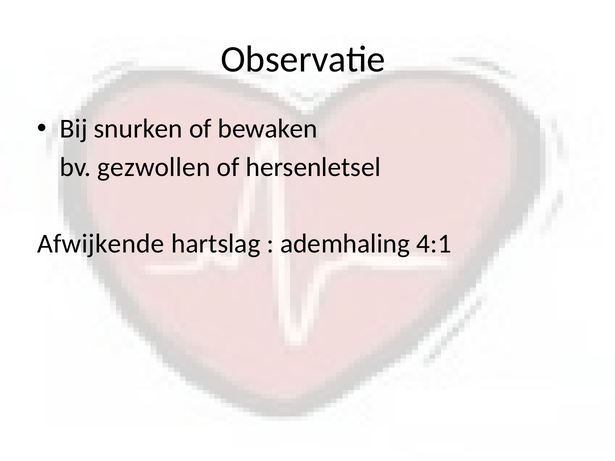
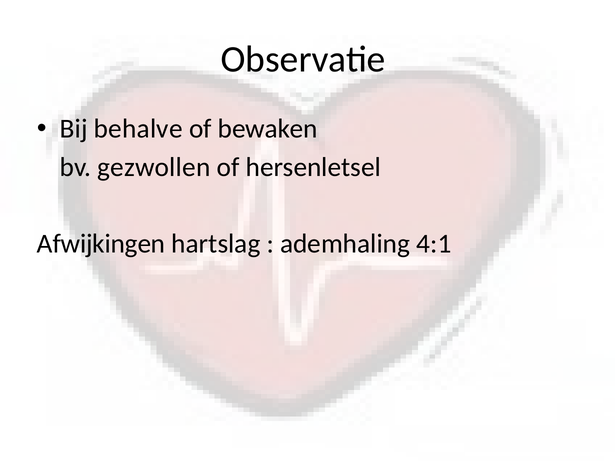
snurken: snurken -> behalve
Afwijkende: Afwijkende -> Afwijkingen
